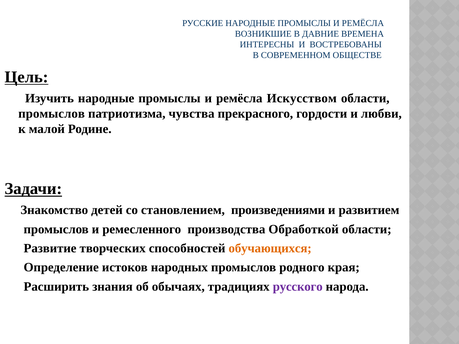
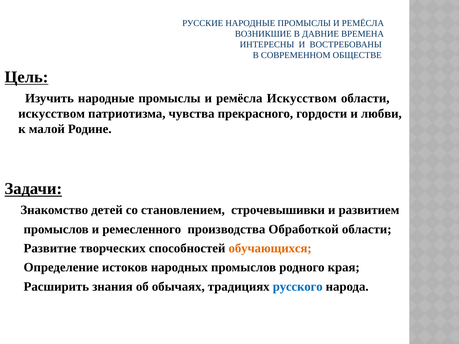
промыслов at (52, 114): промыслов -> искусством
произведениями: произведениями -> строчевышивки
русского colour: purple -> blue
